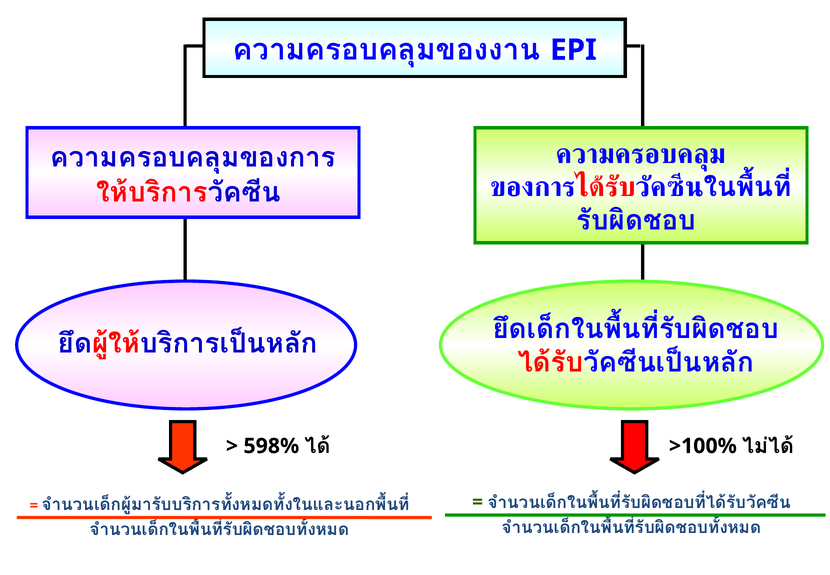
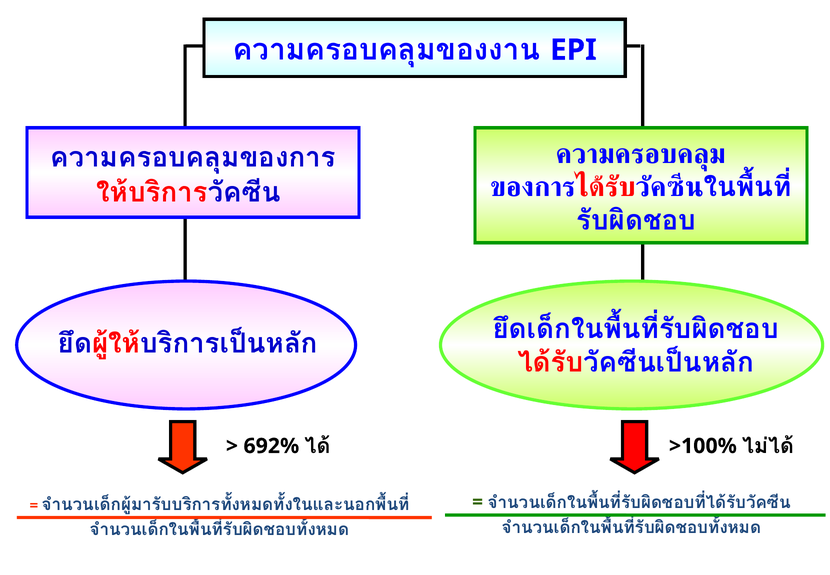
598%: 598% -> 692%
